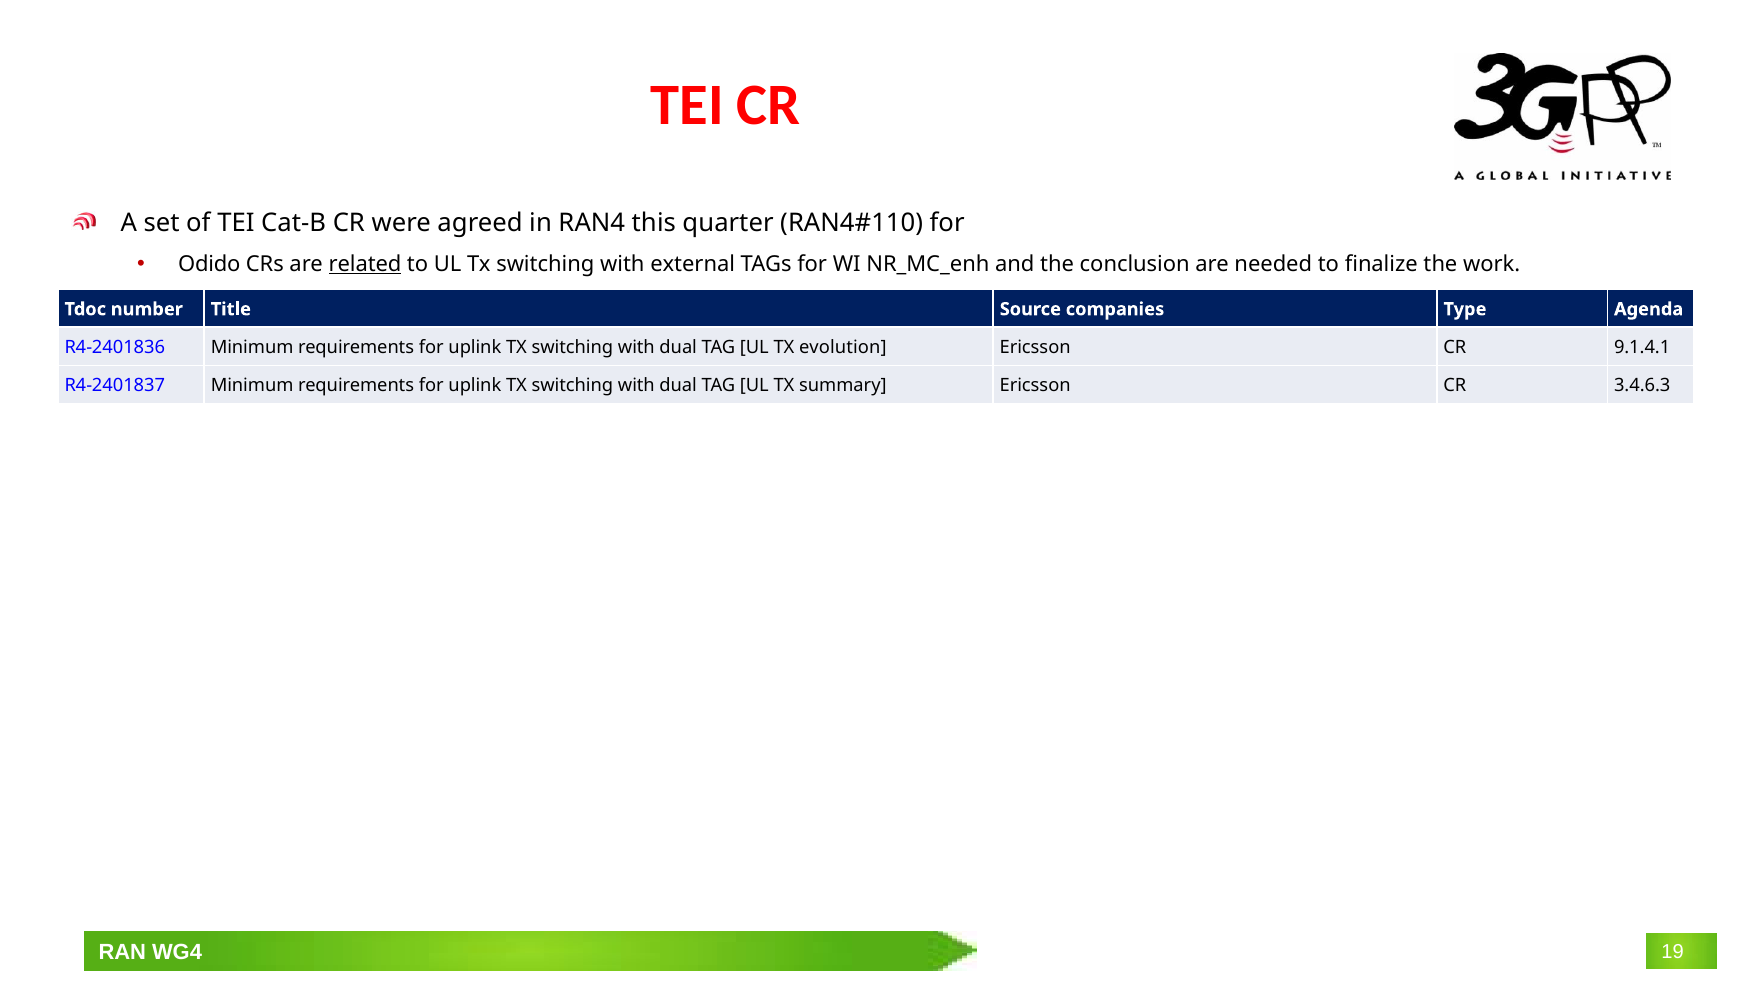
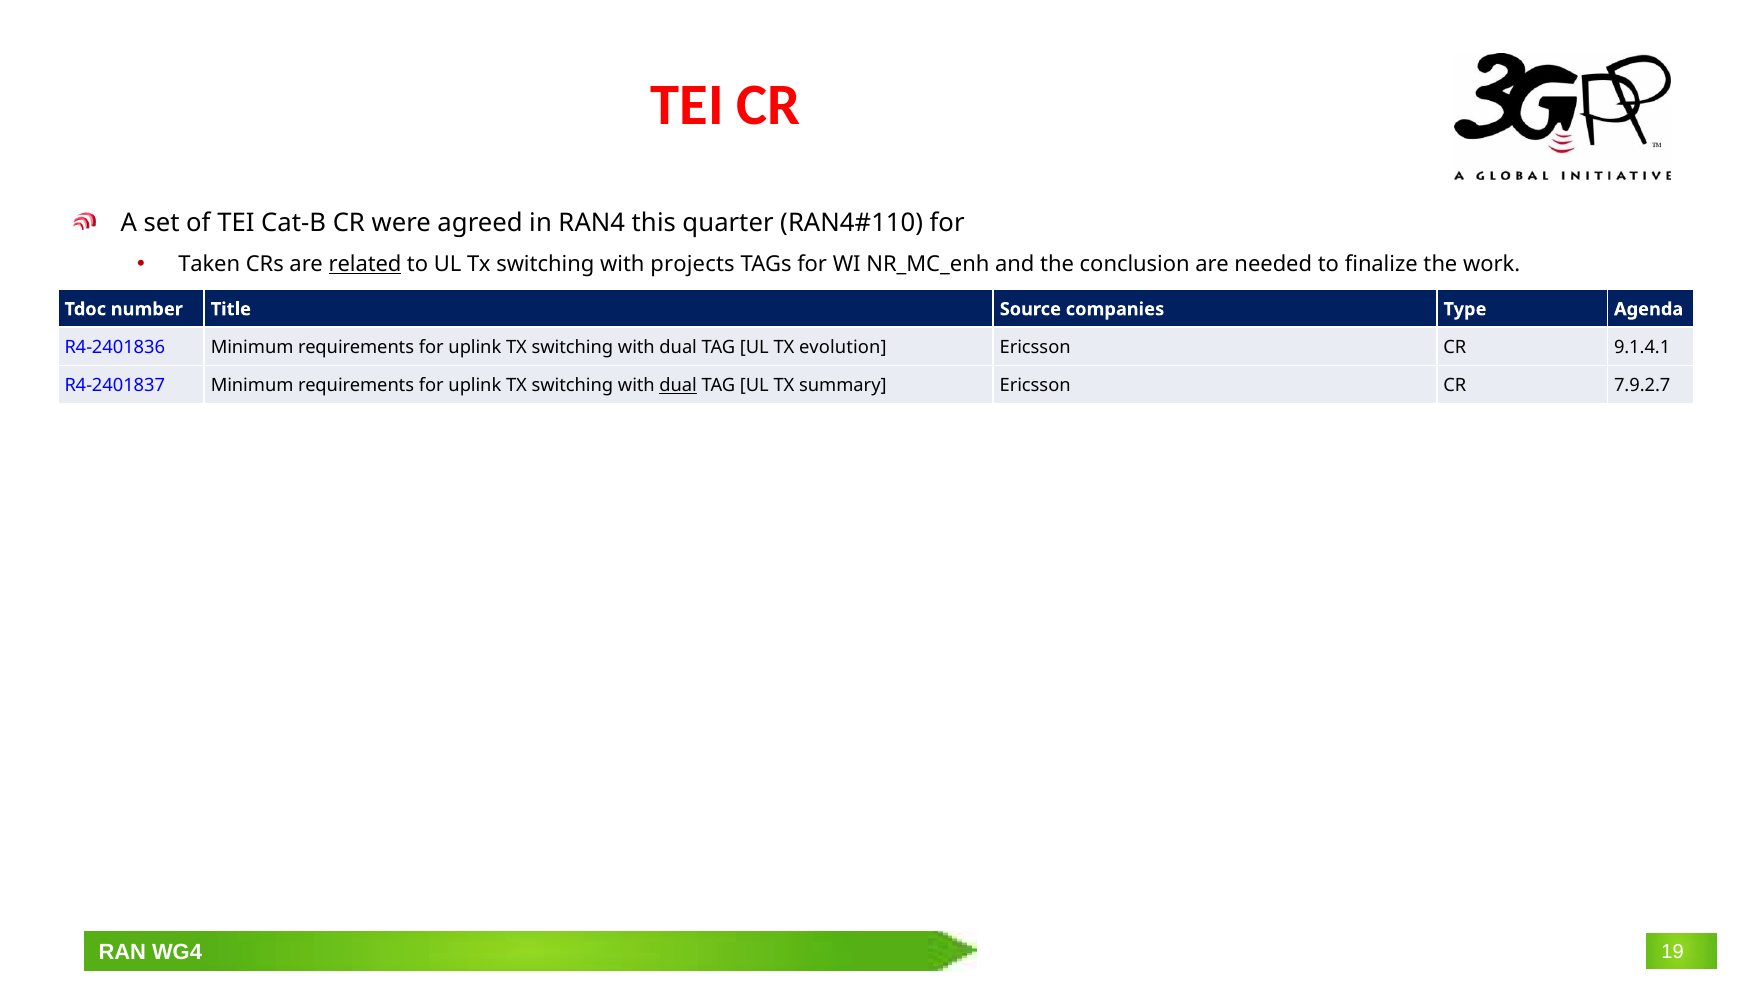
Odido: Odido -> Taken
external: external -> projects
dual at (678, 385) underline: none -> present
3.4.6.3: 3.4.6.3 -> 7.9.2.7
